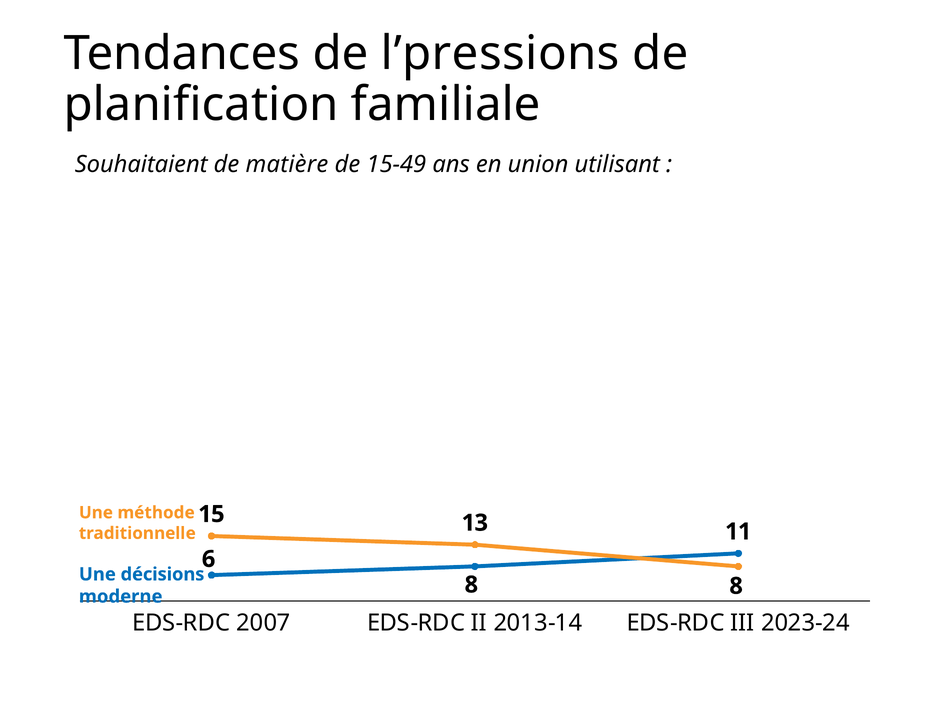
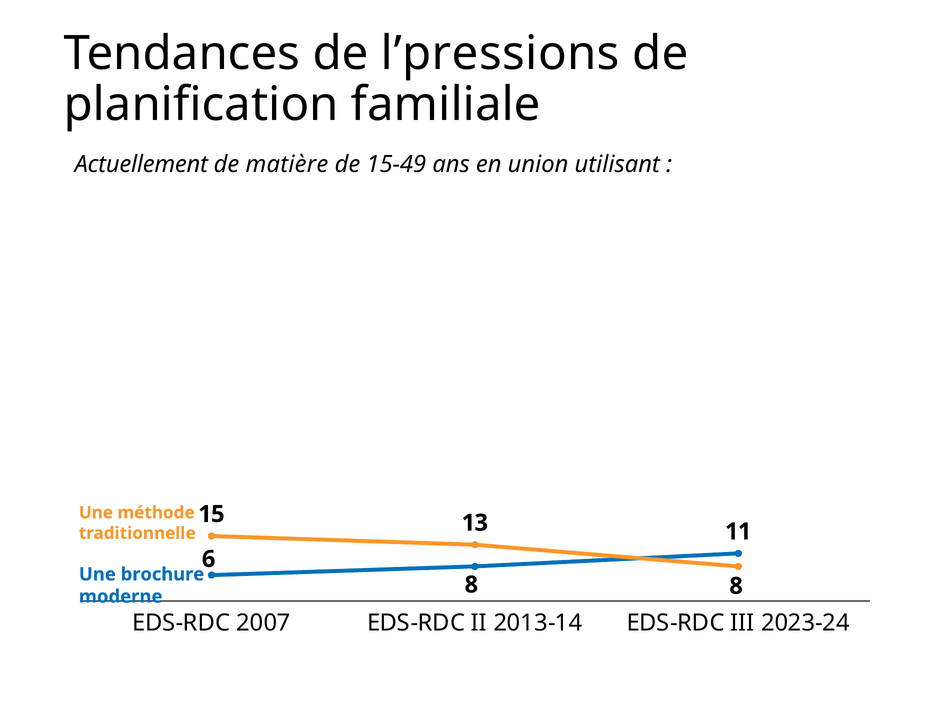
Souhaitaient: Souhaitaient -> Actuellement
décisions: décisions -> brochure
